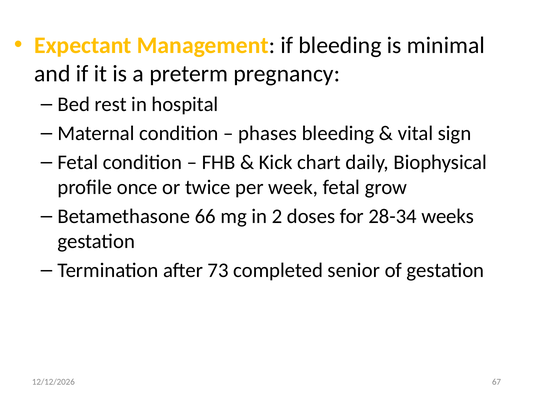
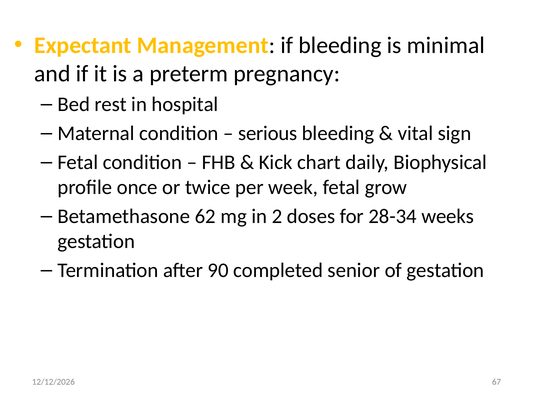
phases: phases -> serious
66: 66 -> 62
73: 73 -> 90
